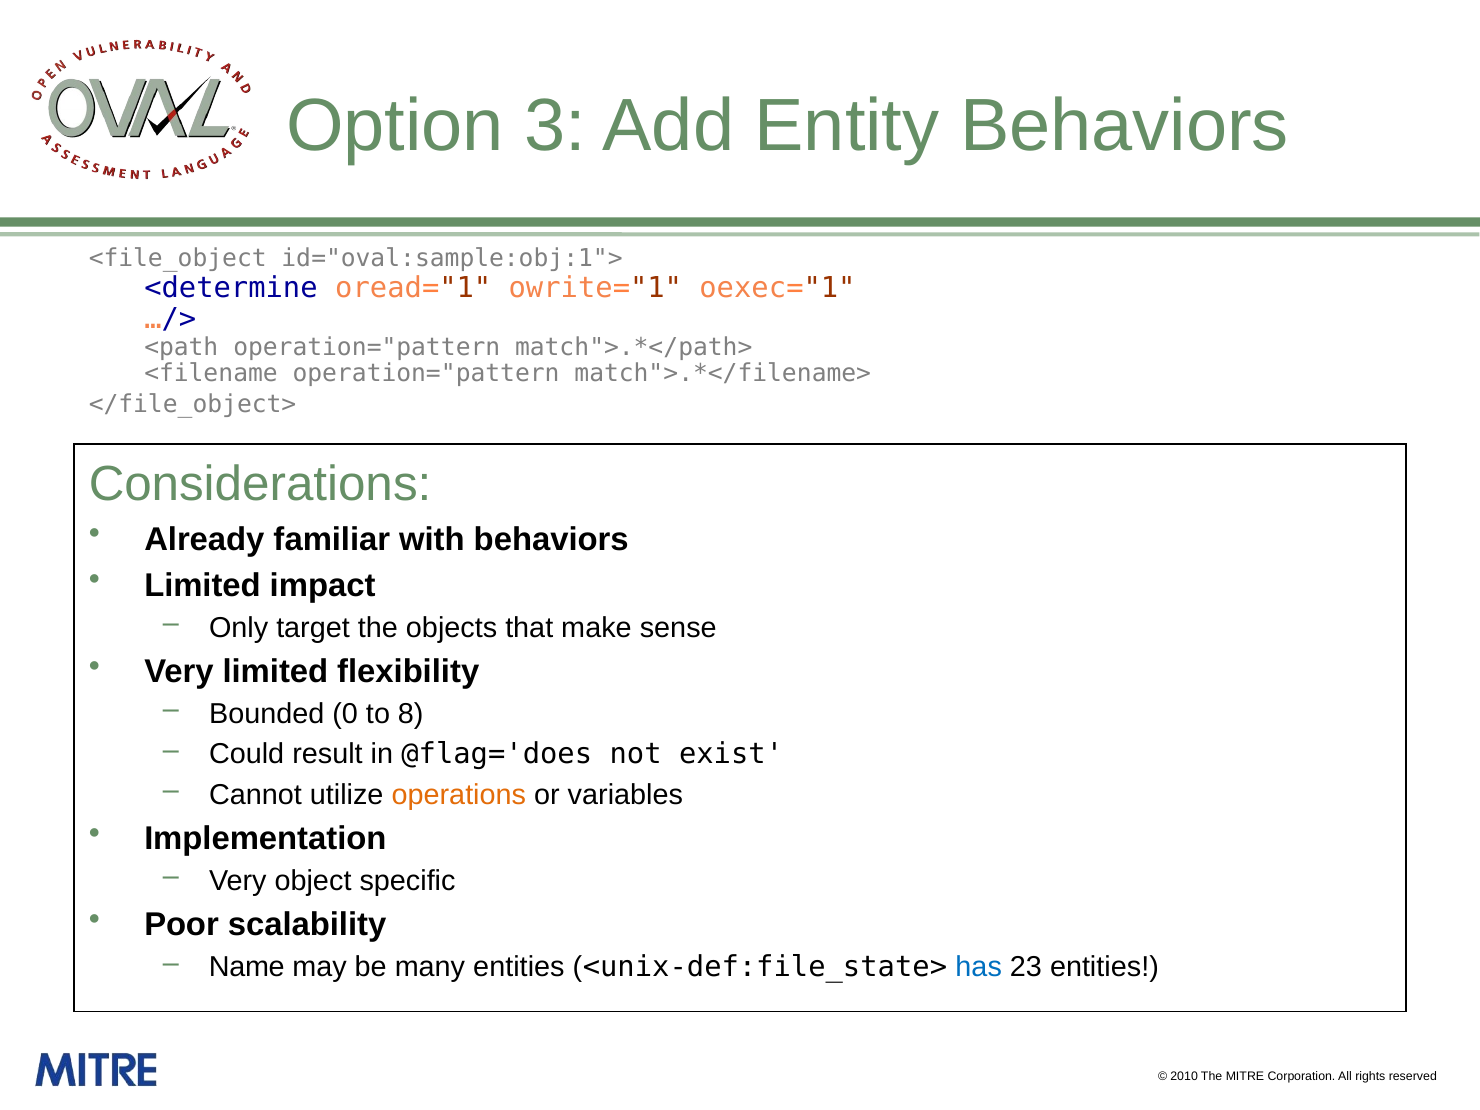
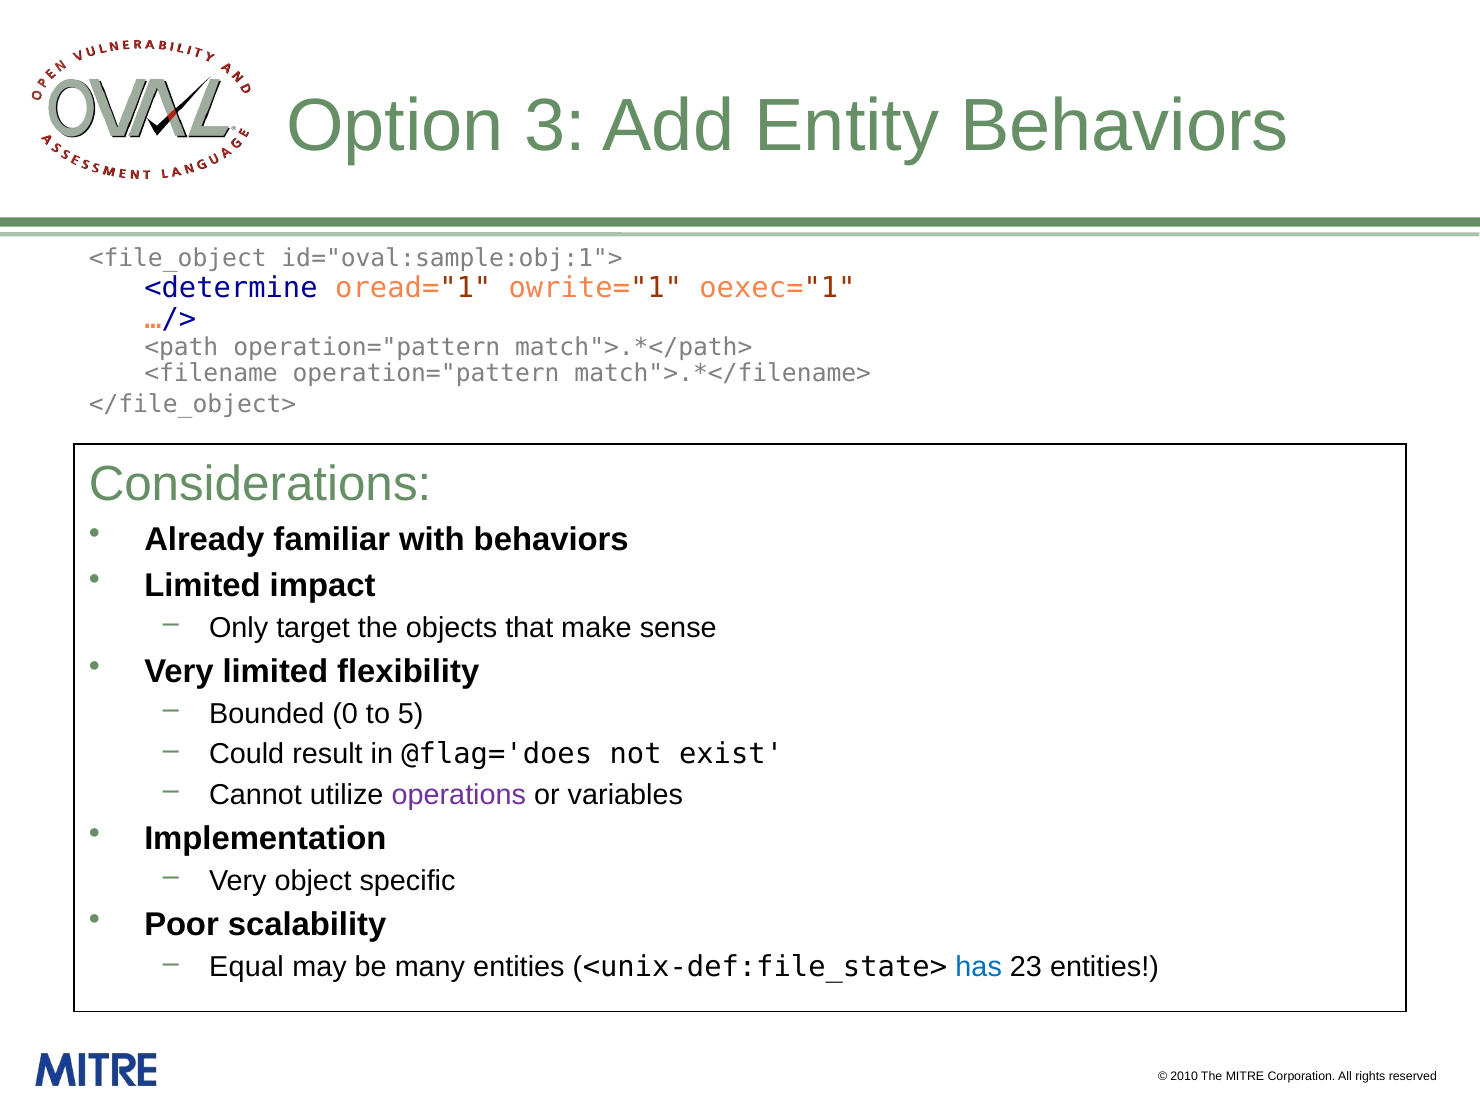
8: 8 -> 5
operations colour: orange -> purple
Name: Name -> Equal
